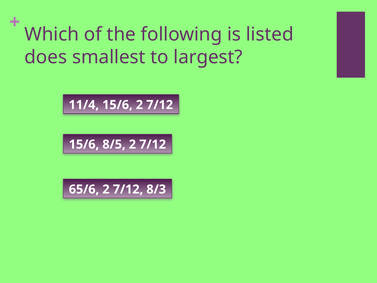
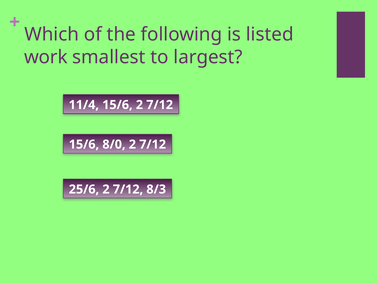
does: does -> work
8/5: 8/5 -> 8/0
65/6: 65/6 -> 25/6
